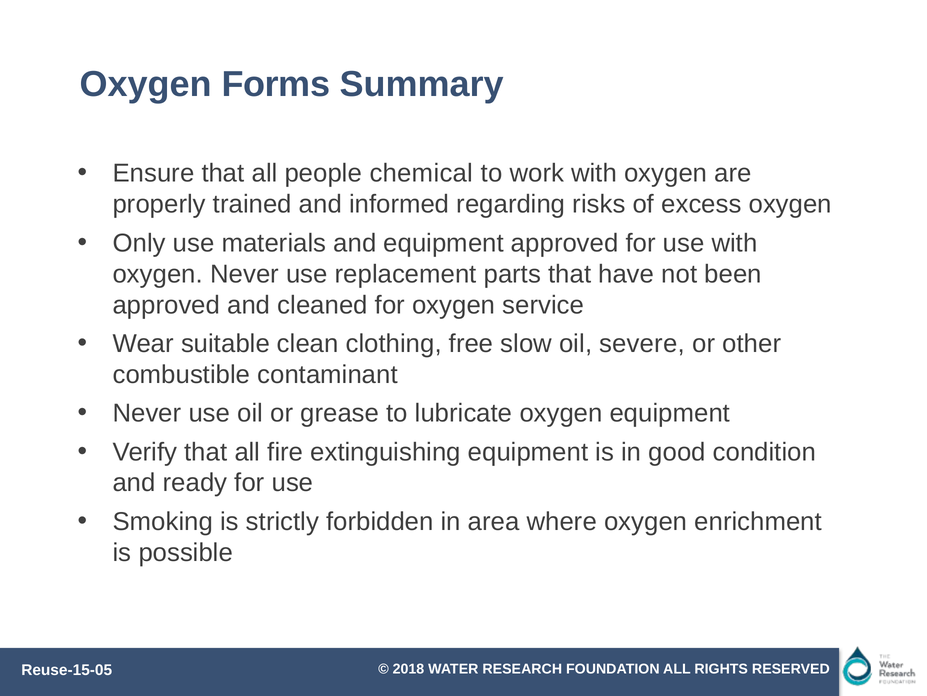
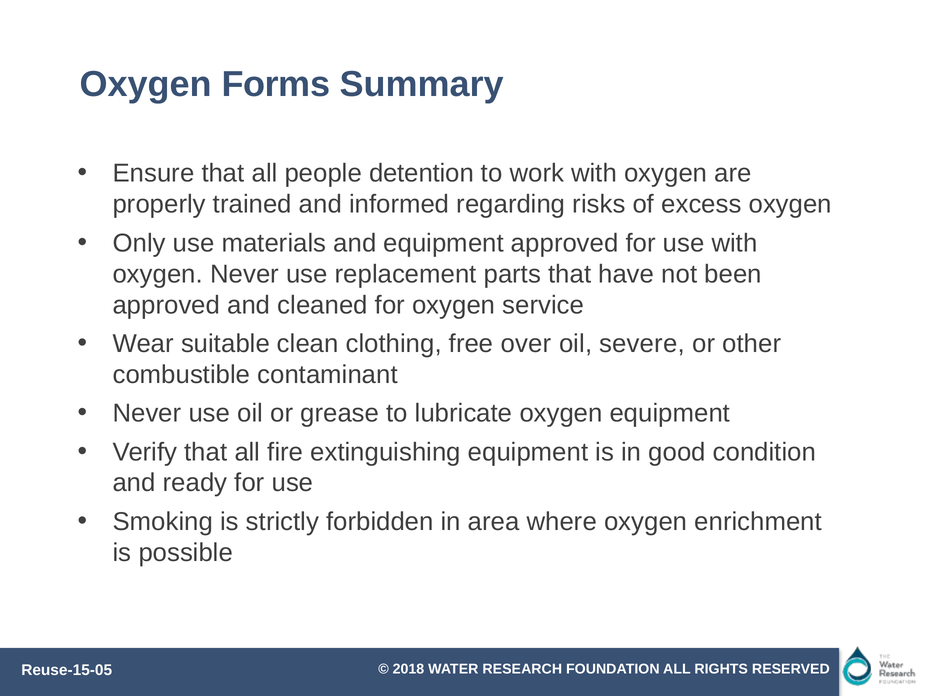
chemical: chemical -> detention
slow: slow -> over
